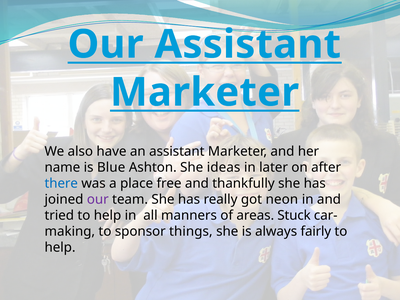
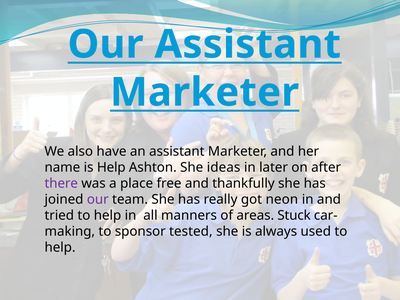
is Blue: Blue -> Help
there colour: blue -> purple
things: things -> tested
fairly: fairly -> used
